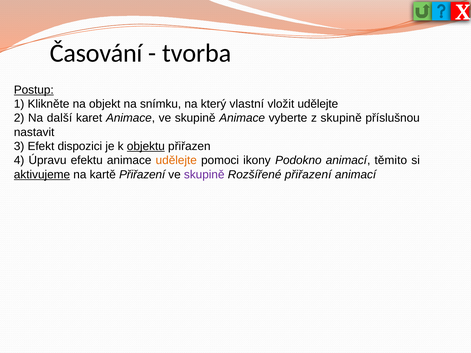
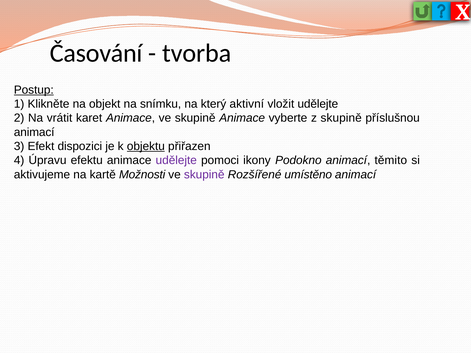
vlastní: vlastní -> aktivní
další: další -> vrátit
nastavit at (34, 132): nastavit -> animací
udělejte at (176, 161) colour: orange -> purple
aktivujeme underline: present -> none
kartě Přiřazení: Přiřazení -> Možnosti
Rozšířené přiřazení: přiřazení -> umístěno
